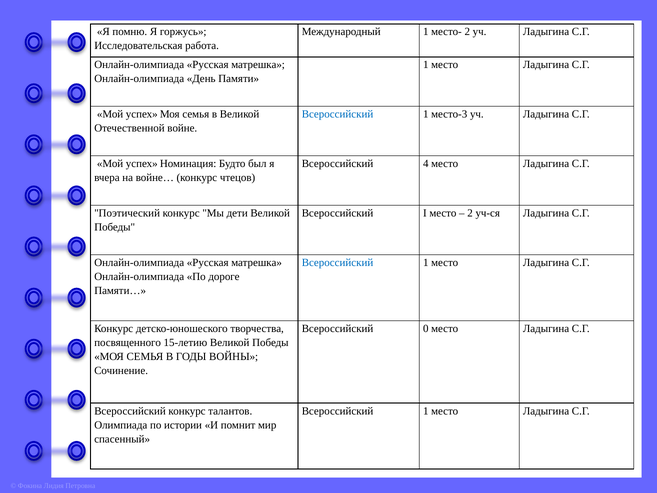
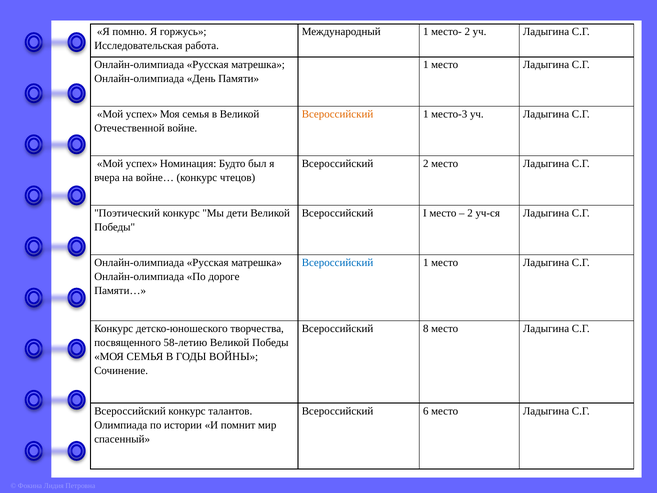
Всероссийский at (338, 114) colour: blue -> orange
Всероссийский 4: 4 -> 2
0: 0 -> 8
15-летию: 15-летию -> 58-летию
1 at (426, 411): 1 -> 6
